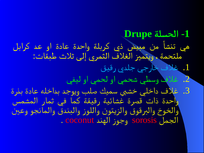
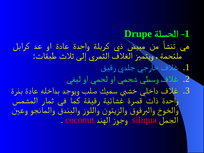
sorosis: sorosis -> siliqua
